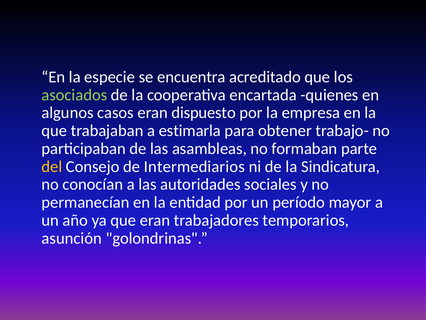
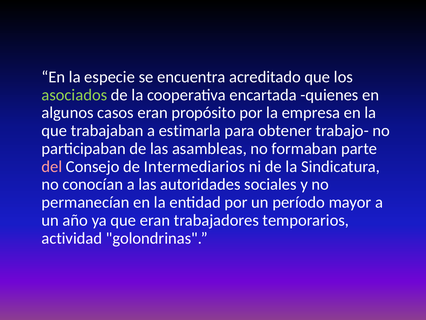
dispuesto: dispuesto -> propósito
del colour: yellow -> pink
asunción: asunción -> actividad
